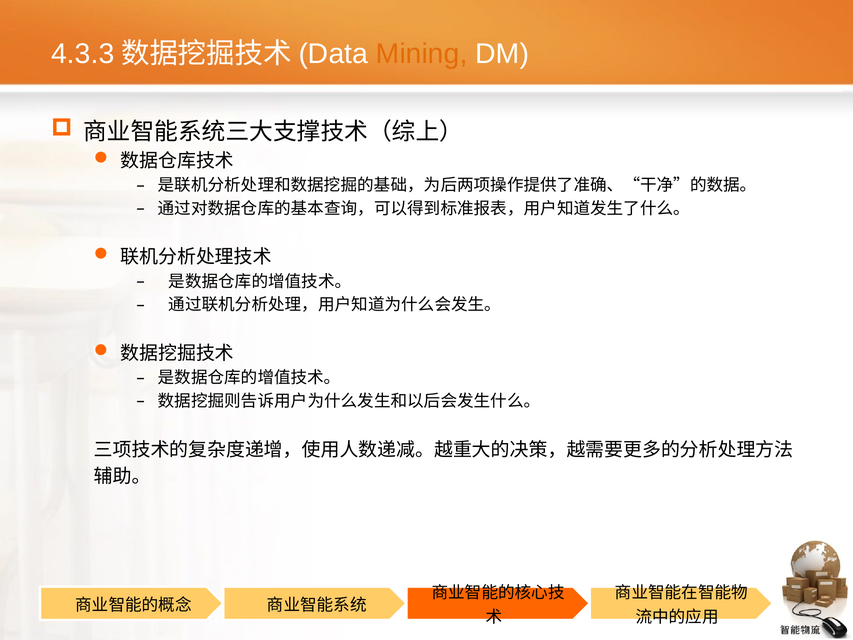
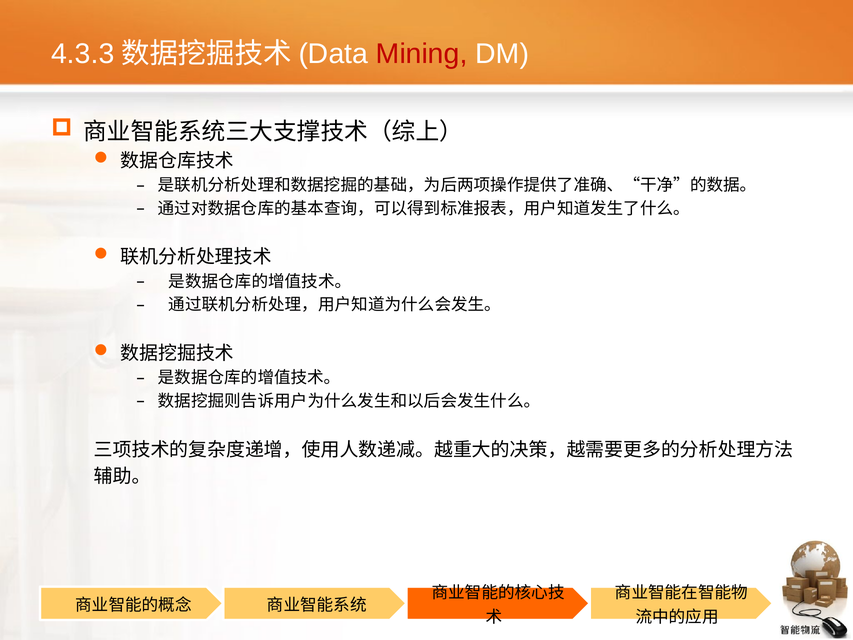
Mining colour: orange -> red
